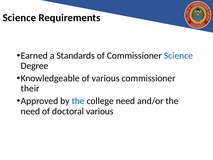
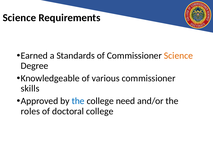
Science at (178, 55) colour: blue -> orange
their: their -> skills
need at (30, 111): need -> roles
doctoral various: various -> college
